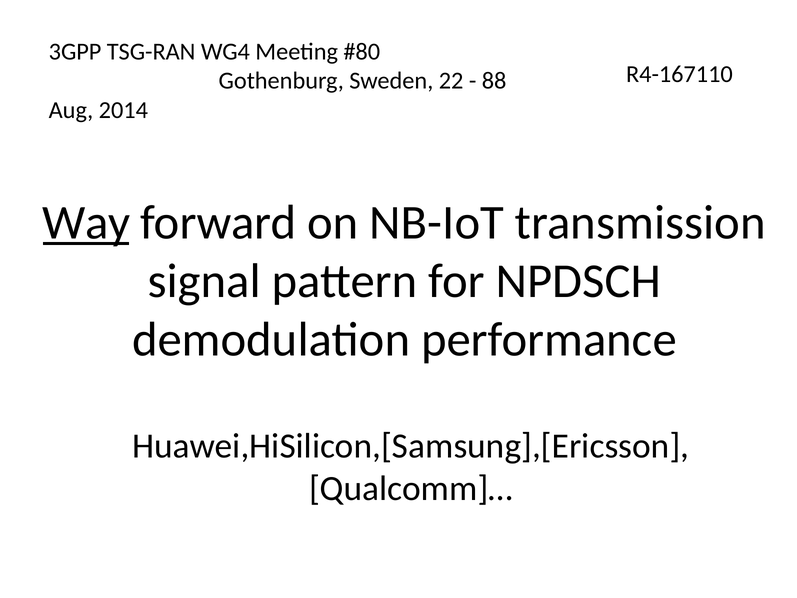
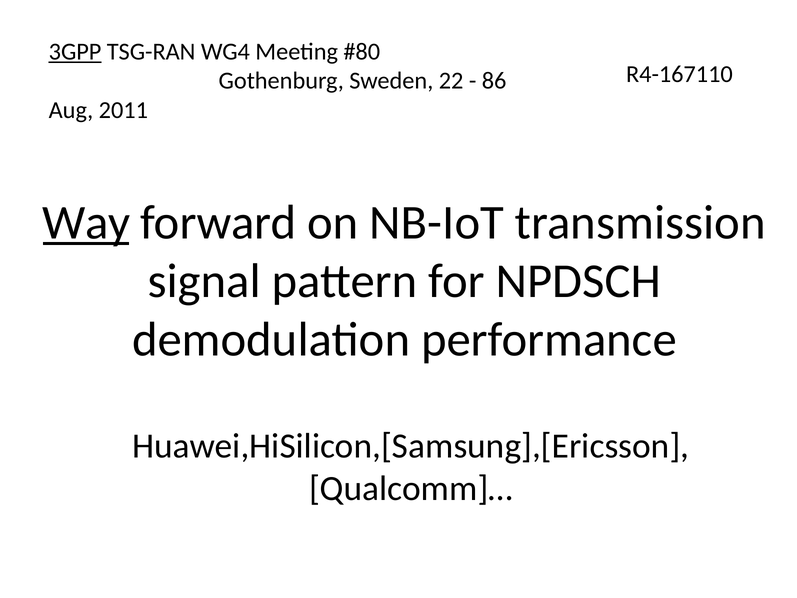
3GPP underline: none -> present
88: 88 -> 86
2014: 2014 -> 2011
